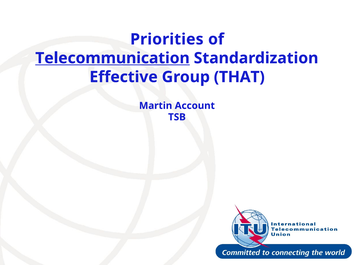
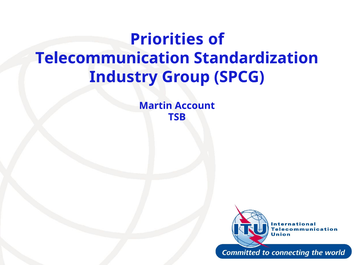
Telecommunication underline: present -> none
Effective: Effective -> Industry
THAT: THAT -> SPCG
